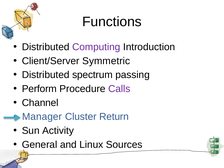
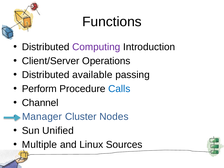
Symmetric: Symmetric -> Operations
spectrum: spectrum -> available
Calls colour: purple -> blue
Return: Return -> Nodes
Activity: Activity -> Unified
General: General -> Multiple
